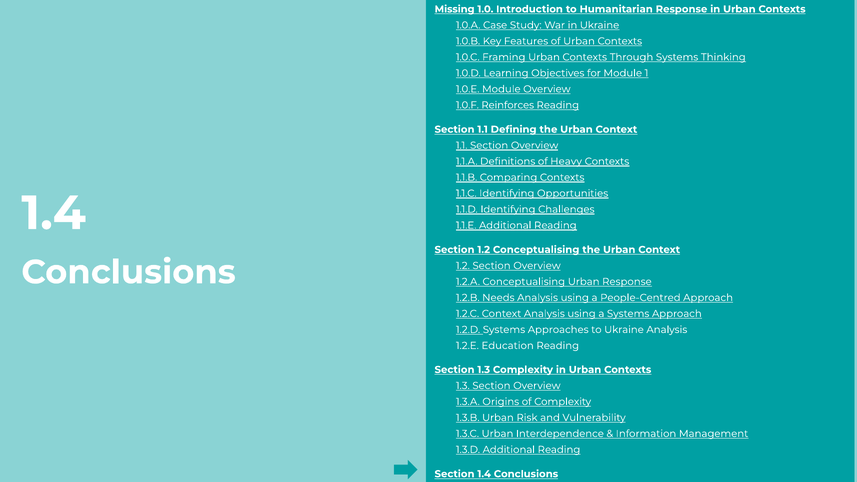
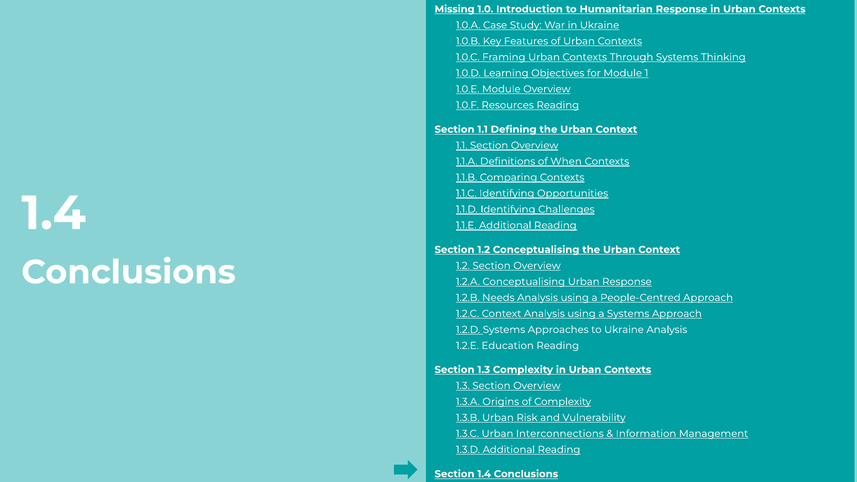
Reinforces: Reinforces -> Resources
Heavy: Heavy -> When
Interdependence: Interdependence -> Interconnections
